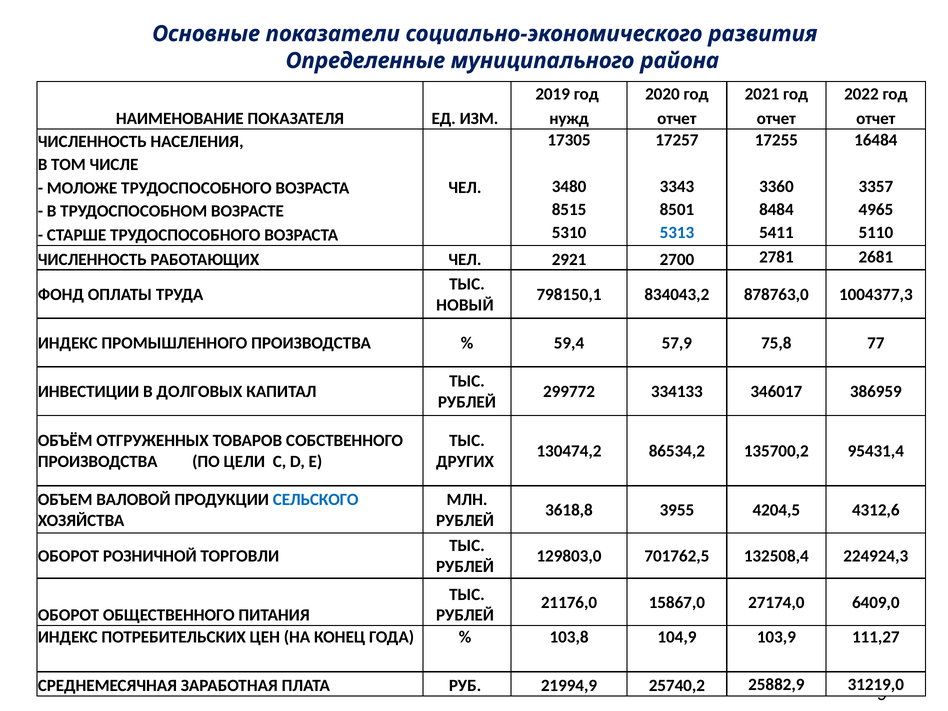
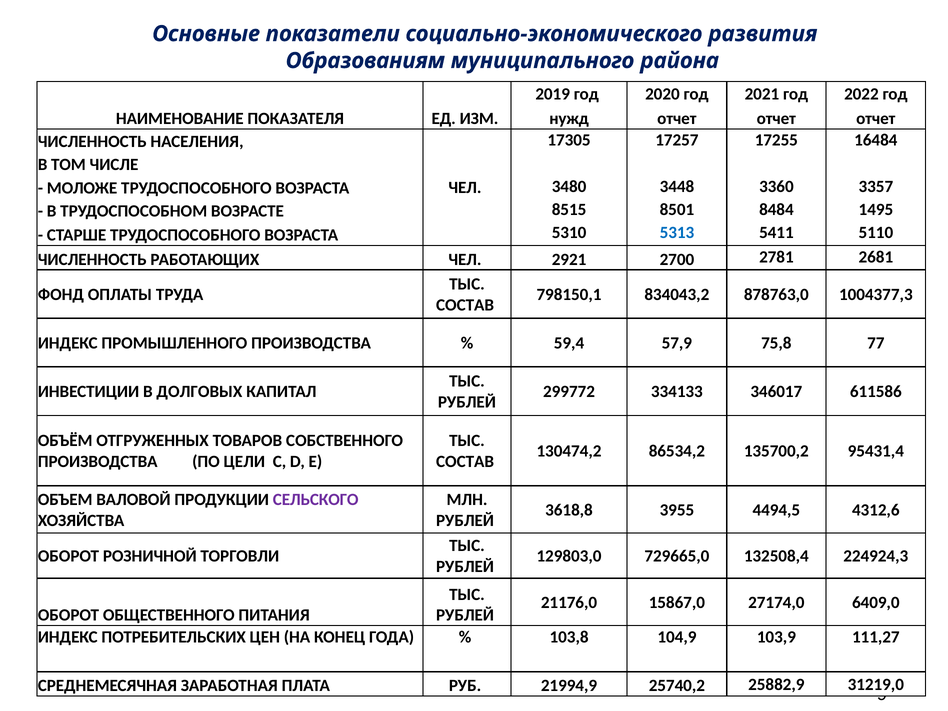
Определенные: Определенные -> Образованиям
3343: 3343 -> 3448
4965: 4965 -> 1495
НОВЫЙ at (465, 305): НОВЫЙ -> СОСТАВ
386959: 386959 -> 611586
ДРУГИХ at (465, 462): ДРУГИХ -> СОСТАВ
СЕЛЬСКОГО colour: blue -> purple
4204,5: 4204,5 -> 4494,5
701762,5: 701762,5 -> 729665,0
